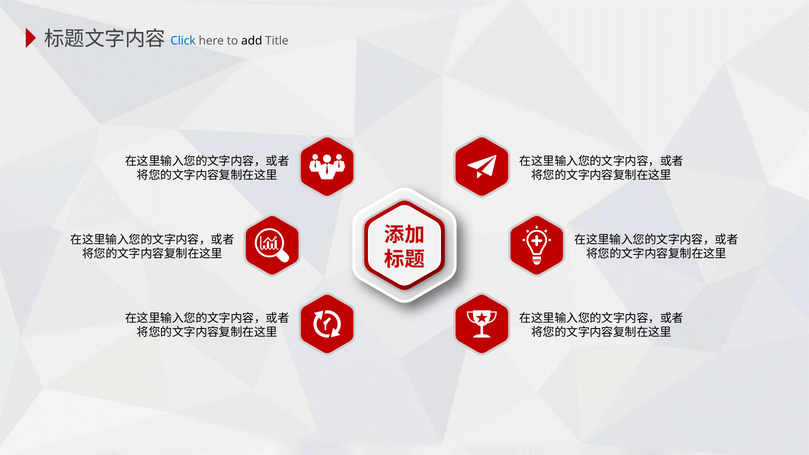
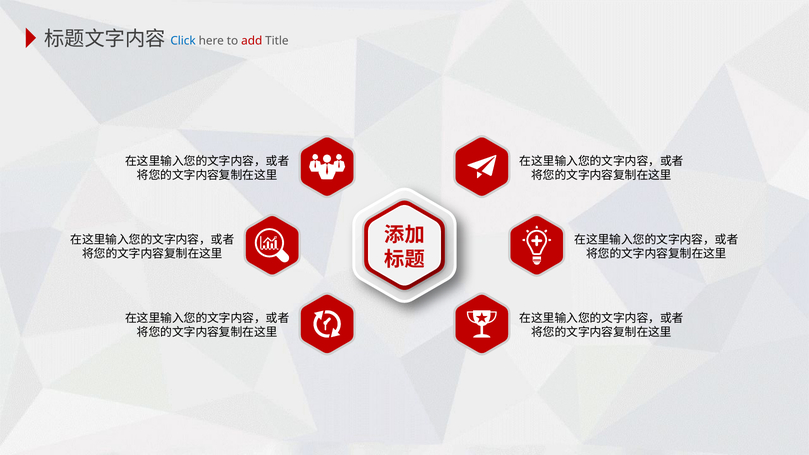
add colour: black -> red
